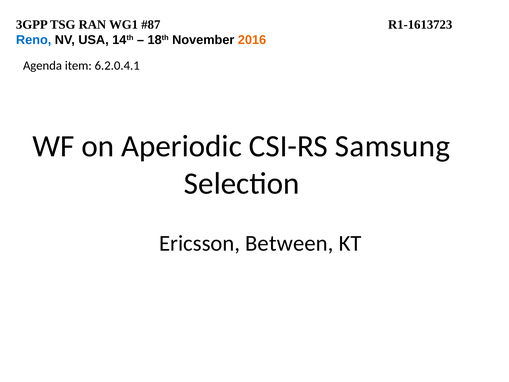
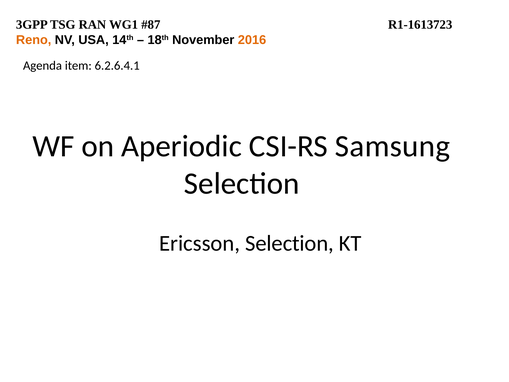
Reno colour: blue -> orange
6.2.0.4.1: 6.2.0.4.1 -> 6.2.6.4.1
Ericsson Between: Between -> Selection
